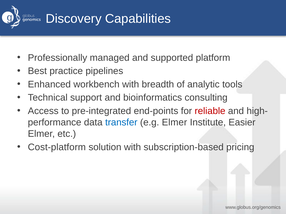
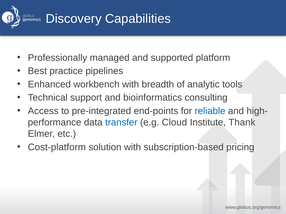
reliable colour: red -> blue
e.g Elmer: Elmer -> Cloud
Easier: Easier -> Thank
